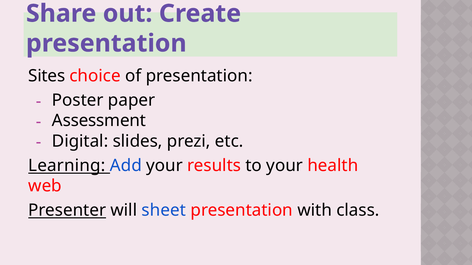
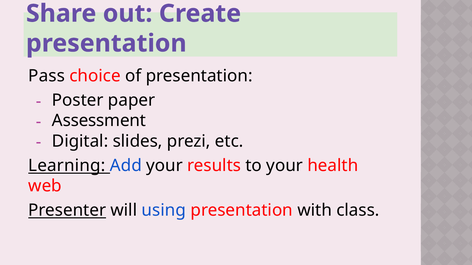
Sites: Sites -> Pass
sheet: sheet -> using
